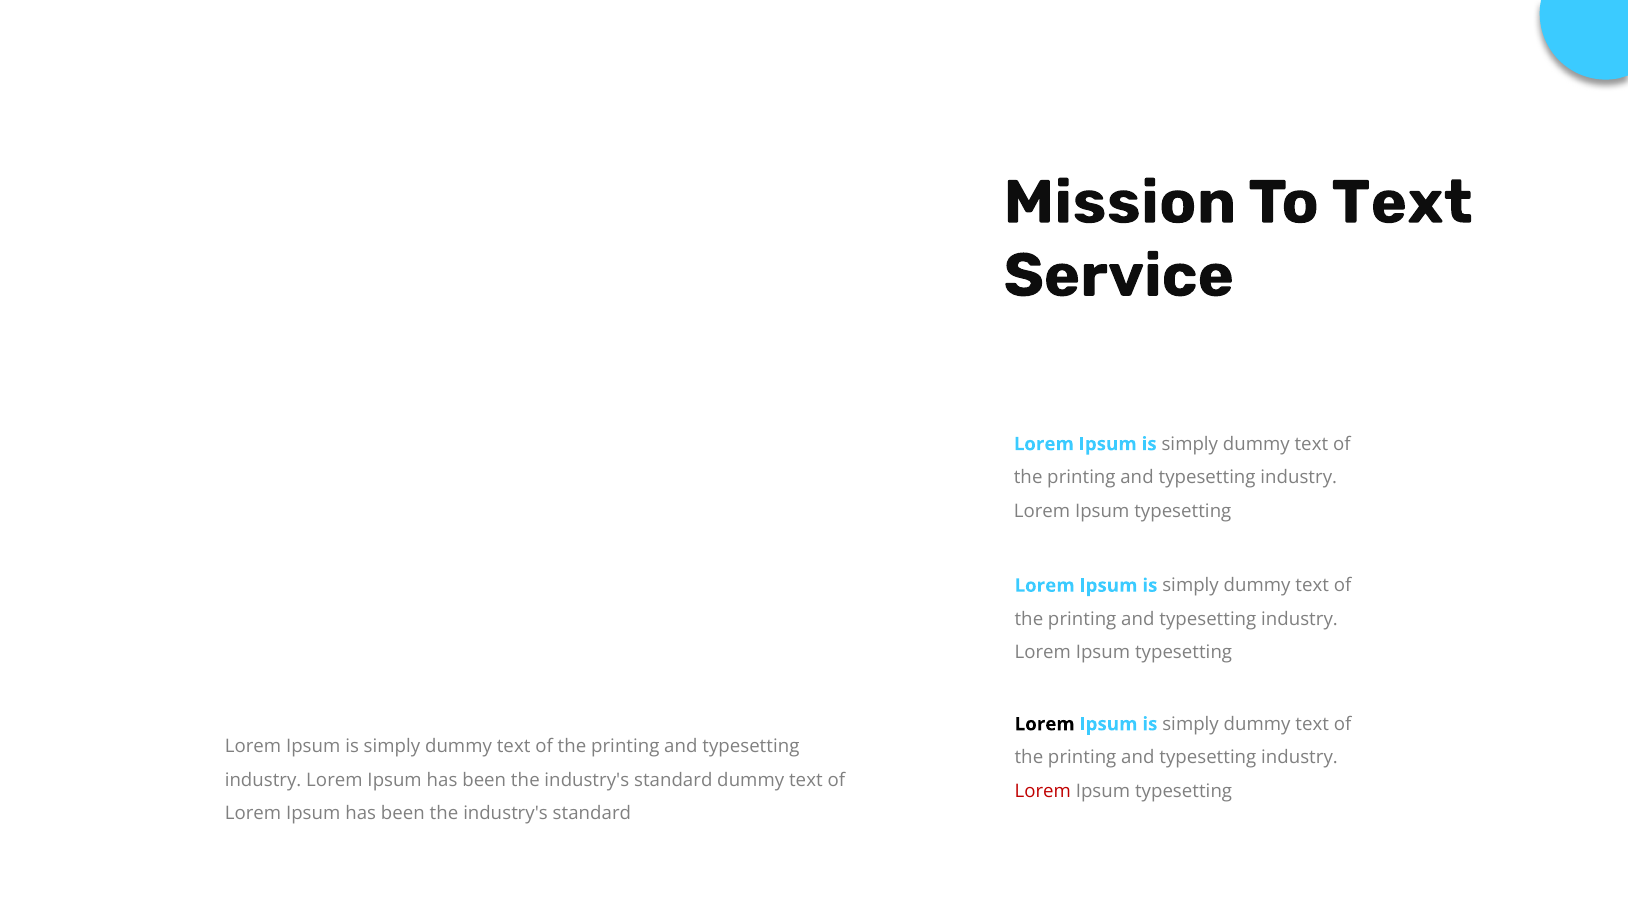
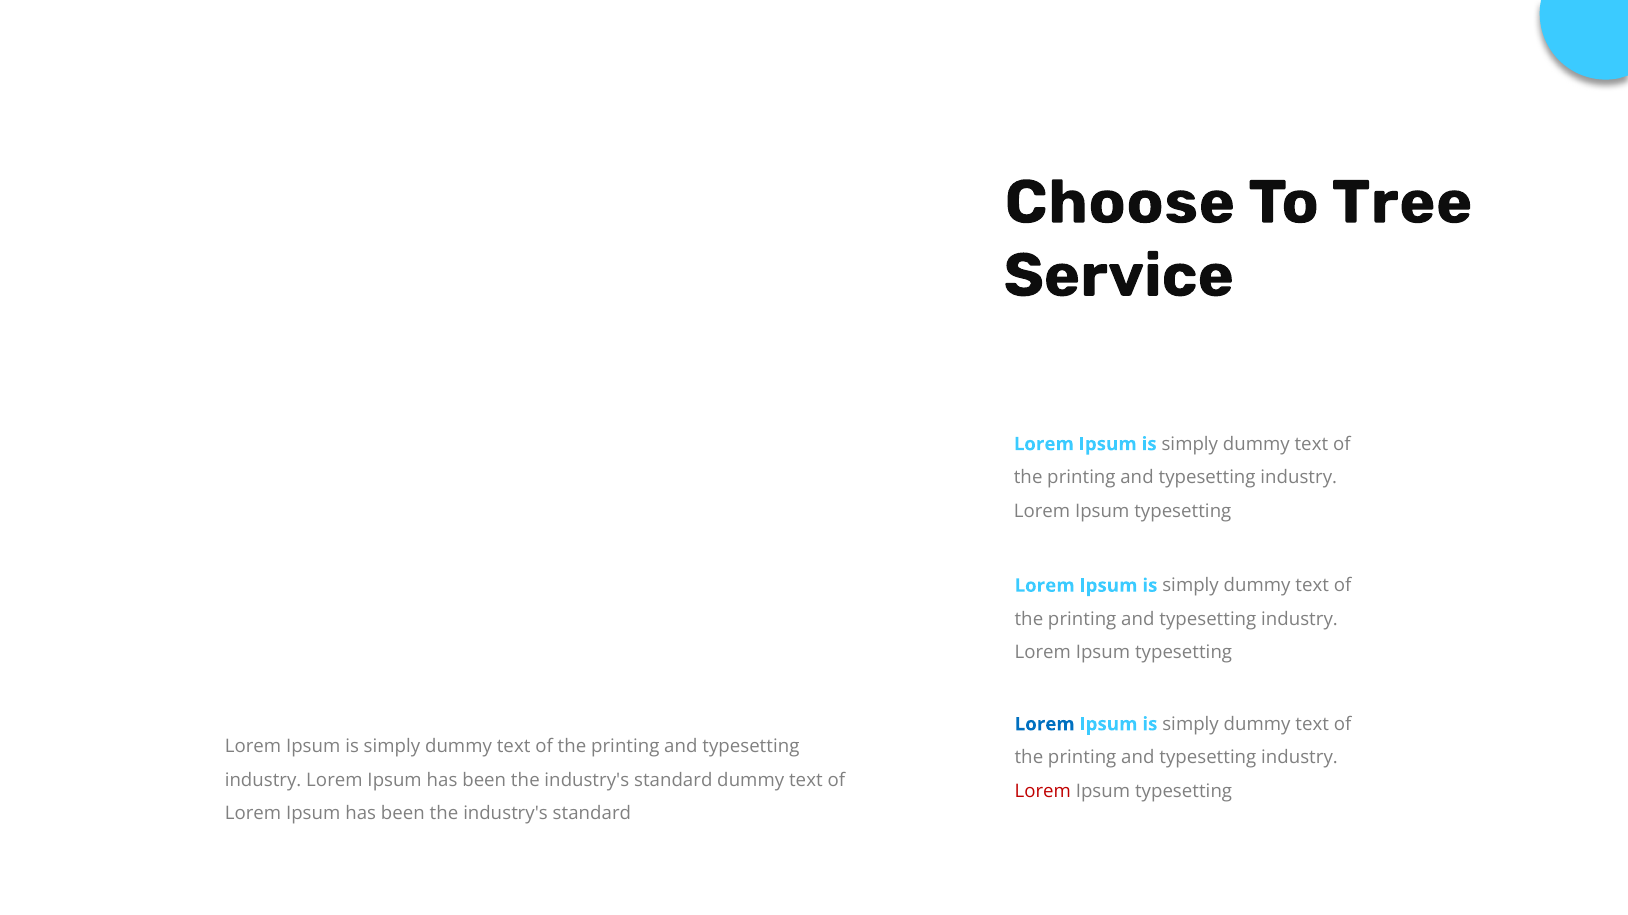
Mission: Mission -> Choose
To Text: Text -> Tree
Lorem at (1045, 725) colour: black -> blue
